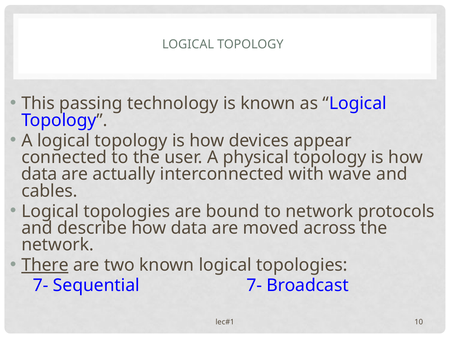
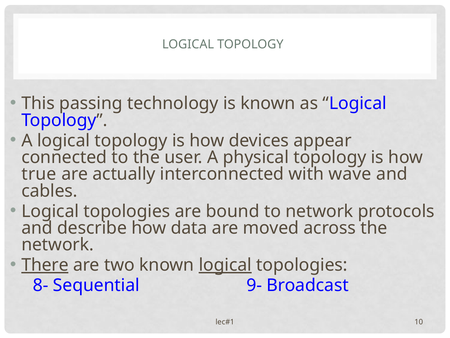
data at (39, 174): data -> true
logical at (225, 265) underline: none -> present
7- at (41, 285): 7- -> 8-
Sequential 7-: 7- -> 9-
